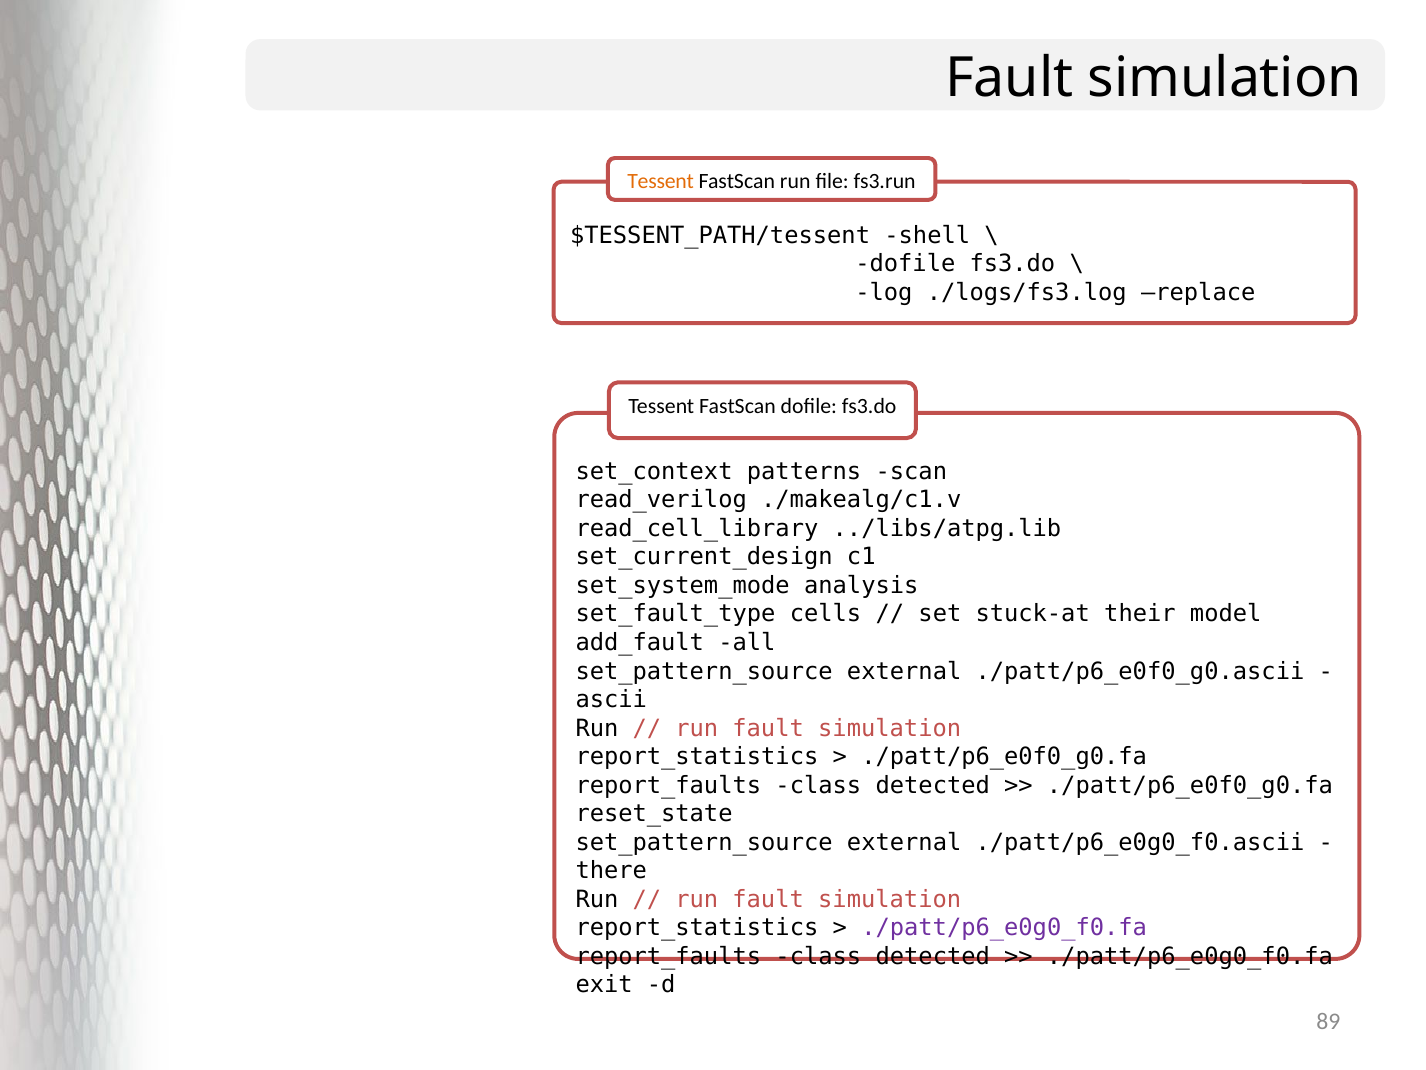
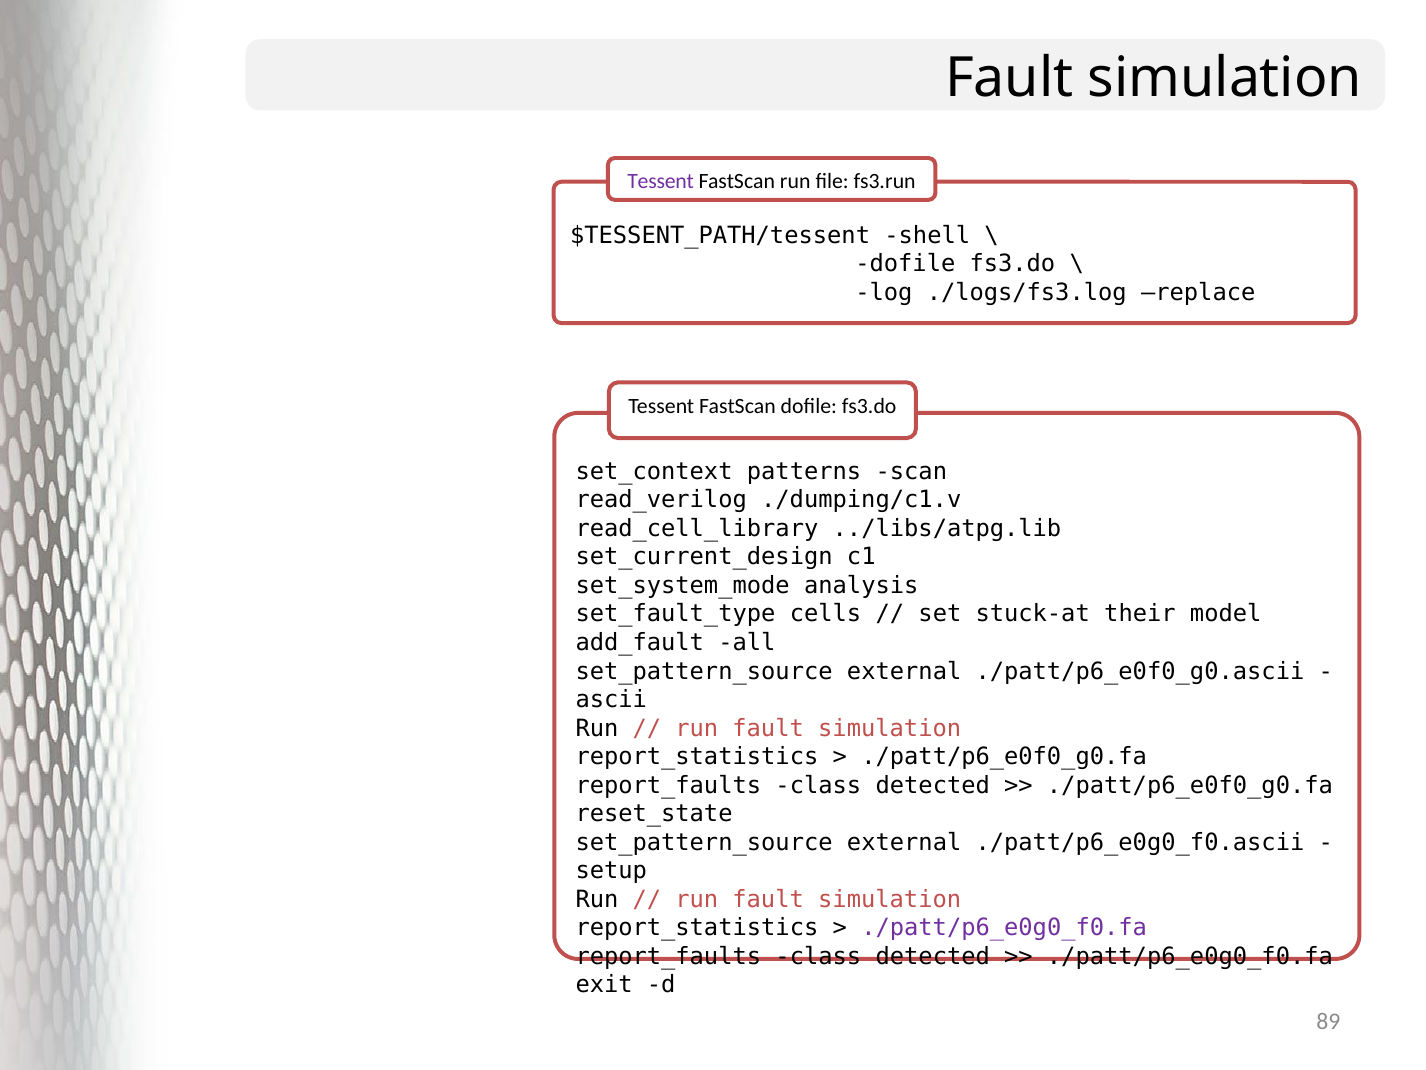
Tessent at (661, 182) colour: orange -> purple
./makealg/c1.v: ./makealg/c1.v -> ./dumping/c1.v
there: there -> setup
